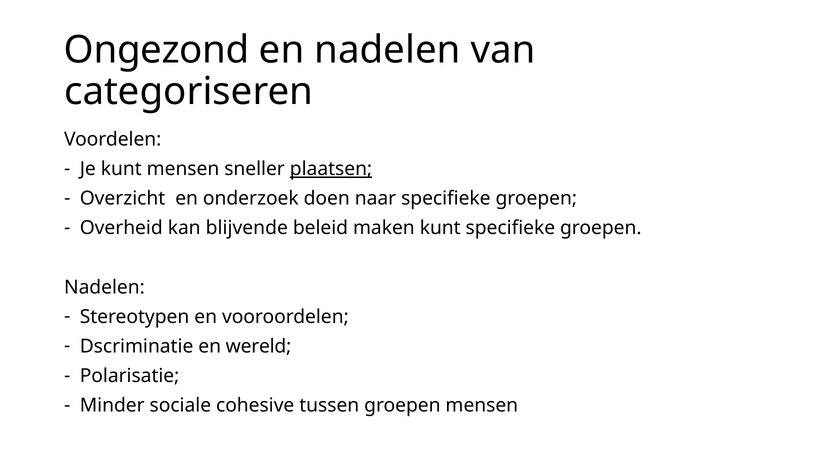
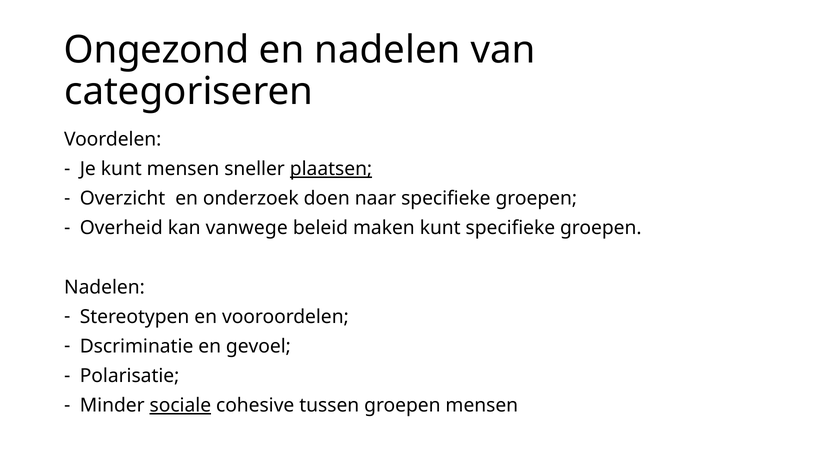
blijvende: blijvende -> vanwege
wereld: wereld -> gevoel
sociale underline: none -> present
